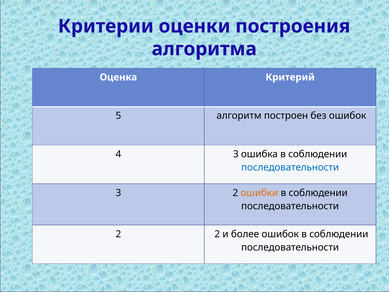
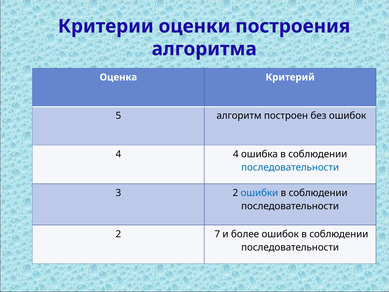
4 3: 3 -> 4
ошибки colour: orange -> blue
2 2: 2 -> 7
